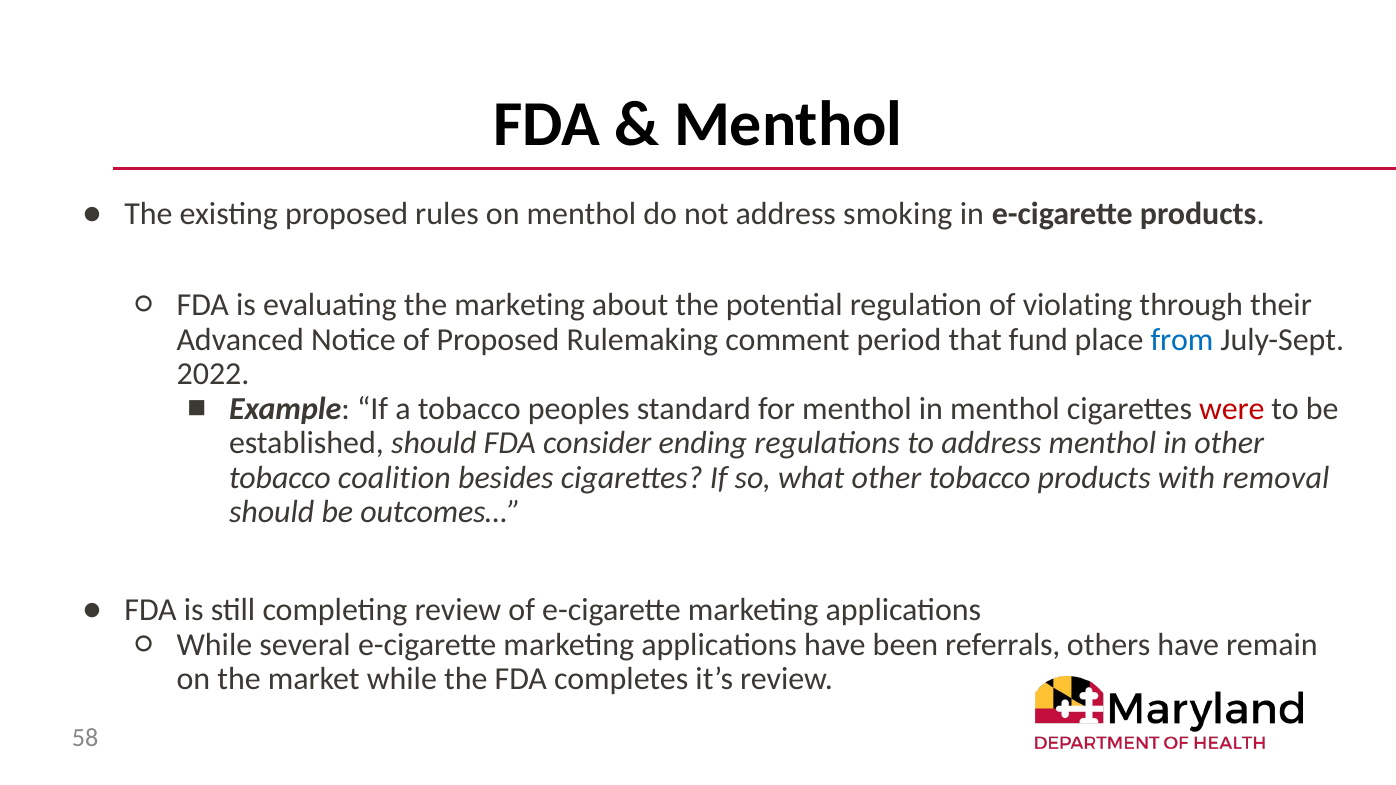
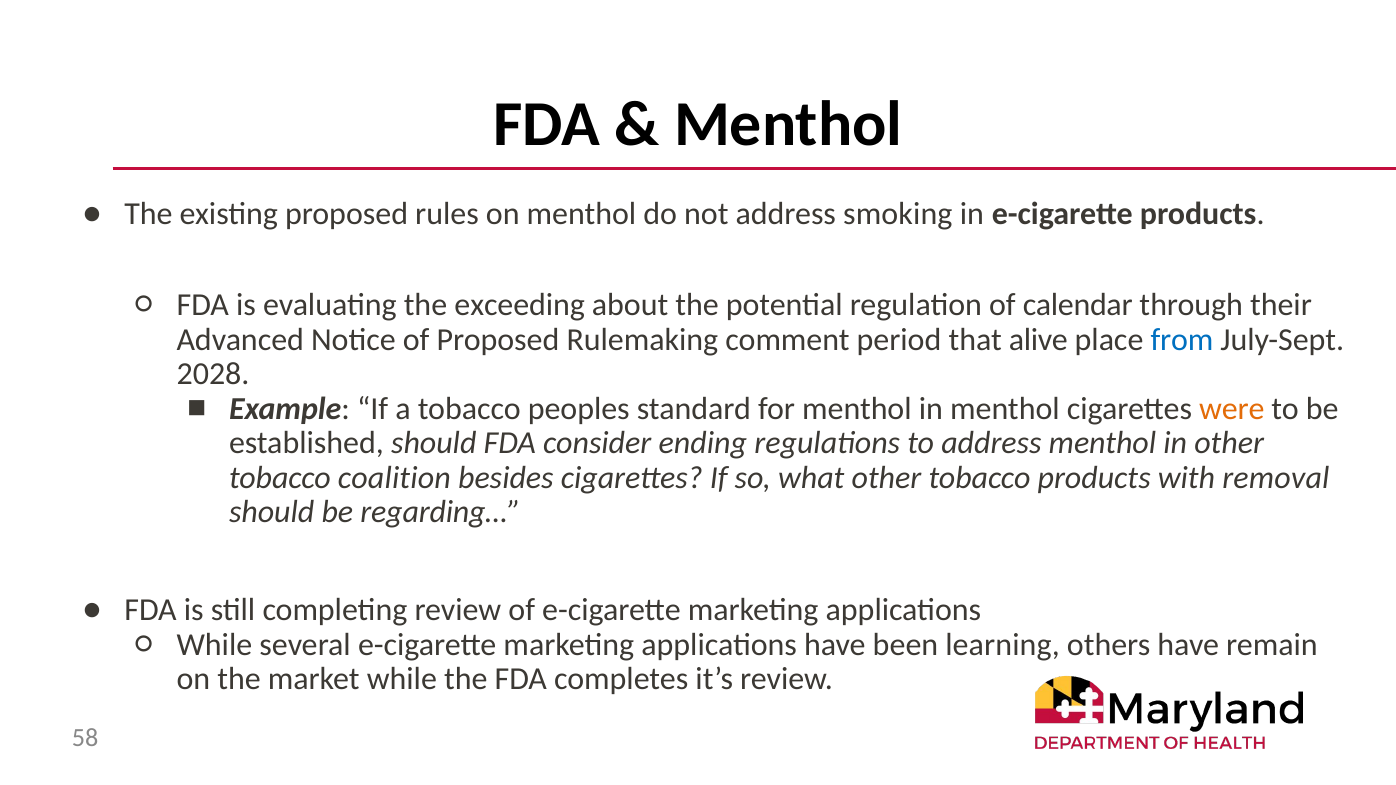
the marketing: marketing -> exceeding
violating: violating -> calendar
fund: fund -> alive
2022: 2022 -> 2028
were colour: red -> orange
outcomes…: outcomes… -> regarding…
referrals: referrals -> learning
